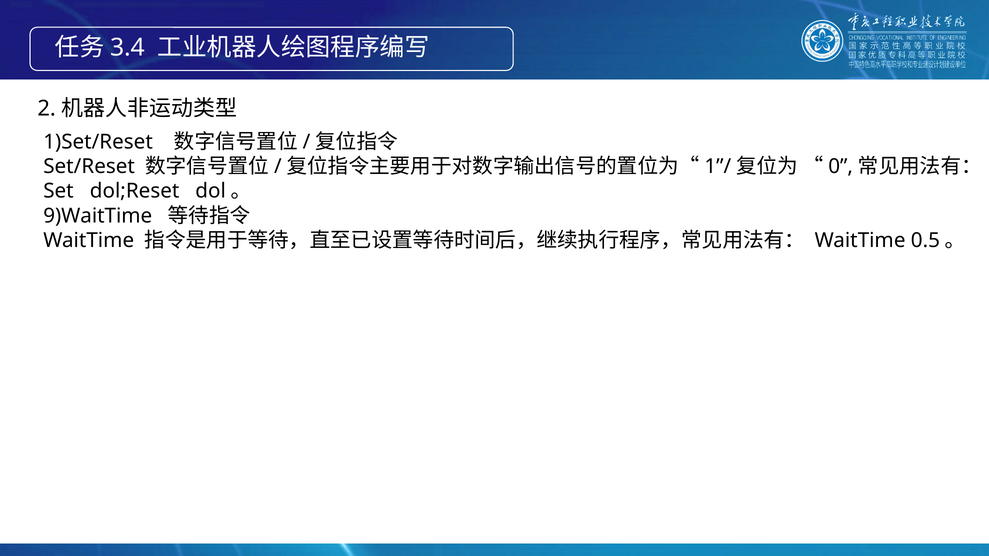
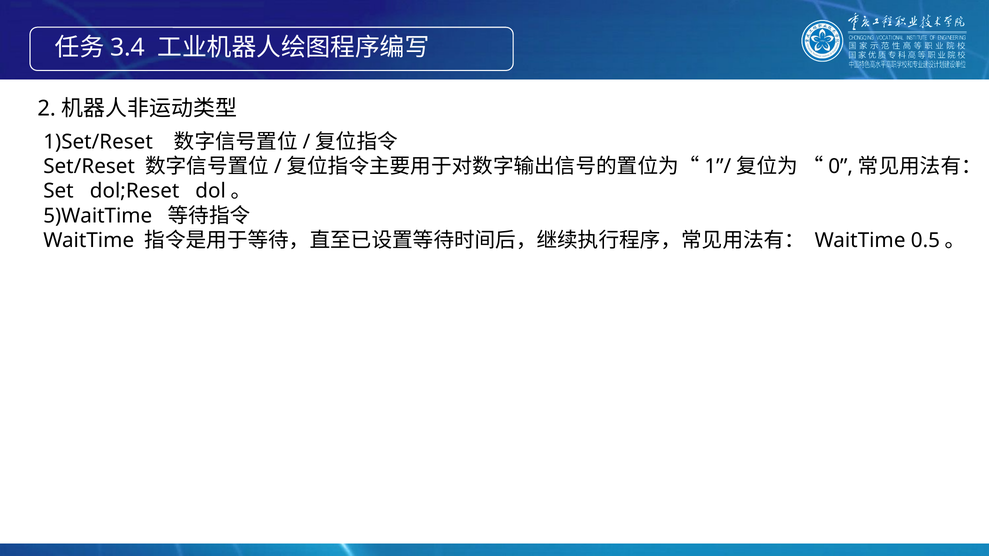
9)WaitTime: 9)WaitTime -> 5)WaitTime
